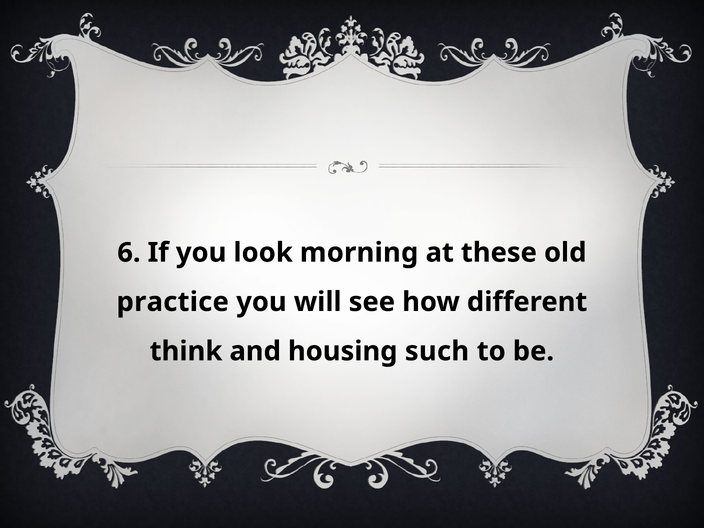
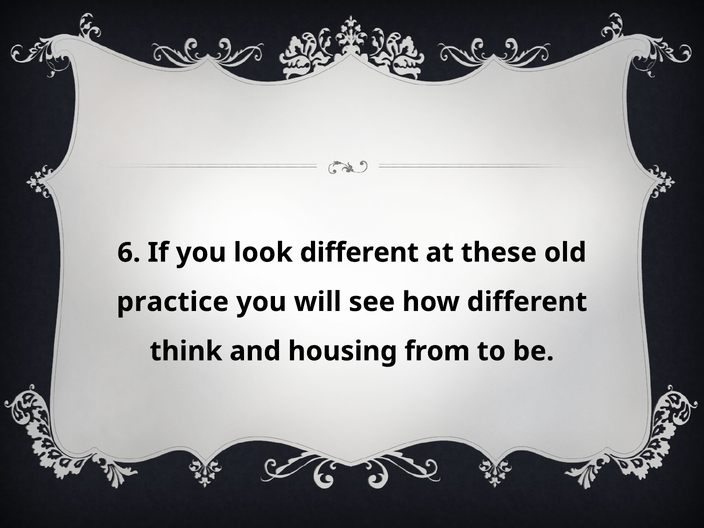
look morning: morning -> different
such: such -> from
